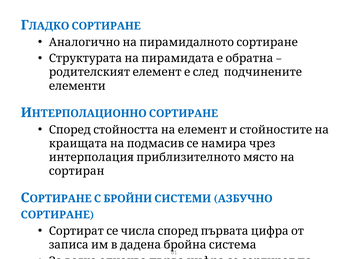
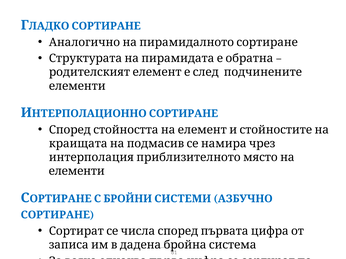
сортиран at (77, 172): сортиран -> елементи
